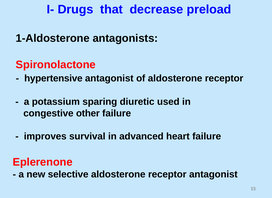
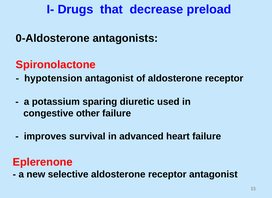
1-Aldosterone: 1-Aldosterone -> 0-Aldosterone
hypertensive: hypertensive -> hypotension
